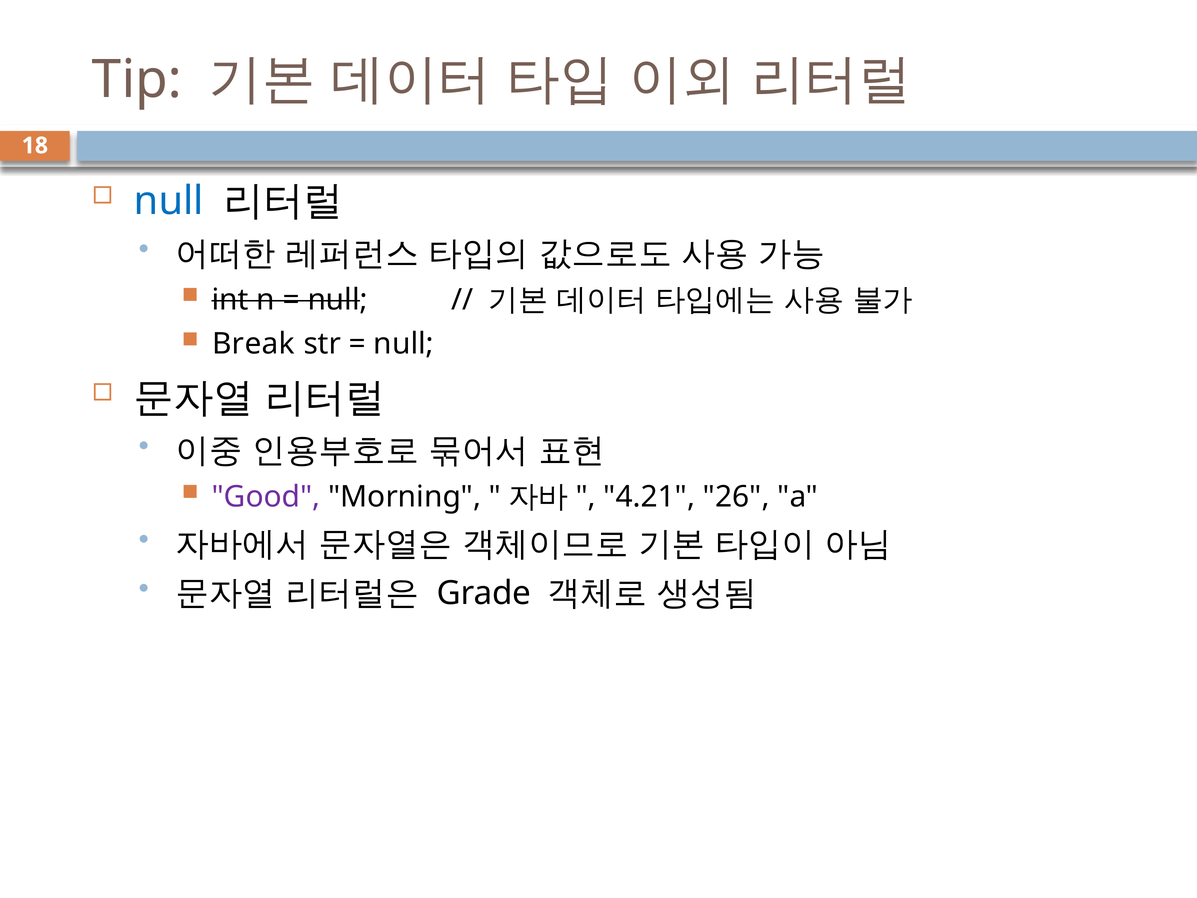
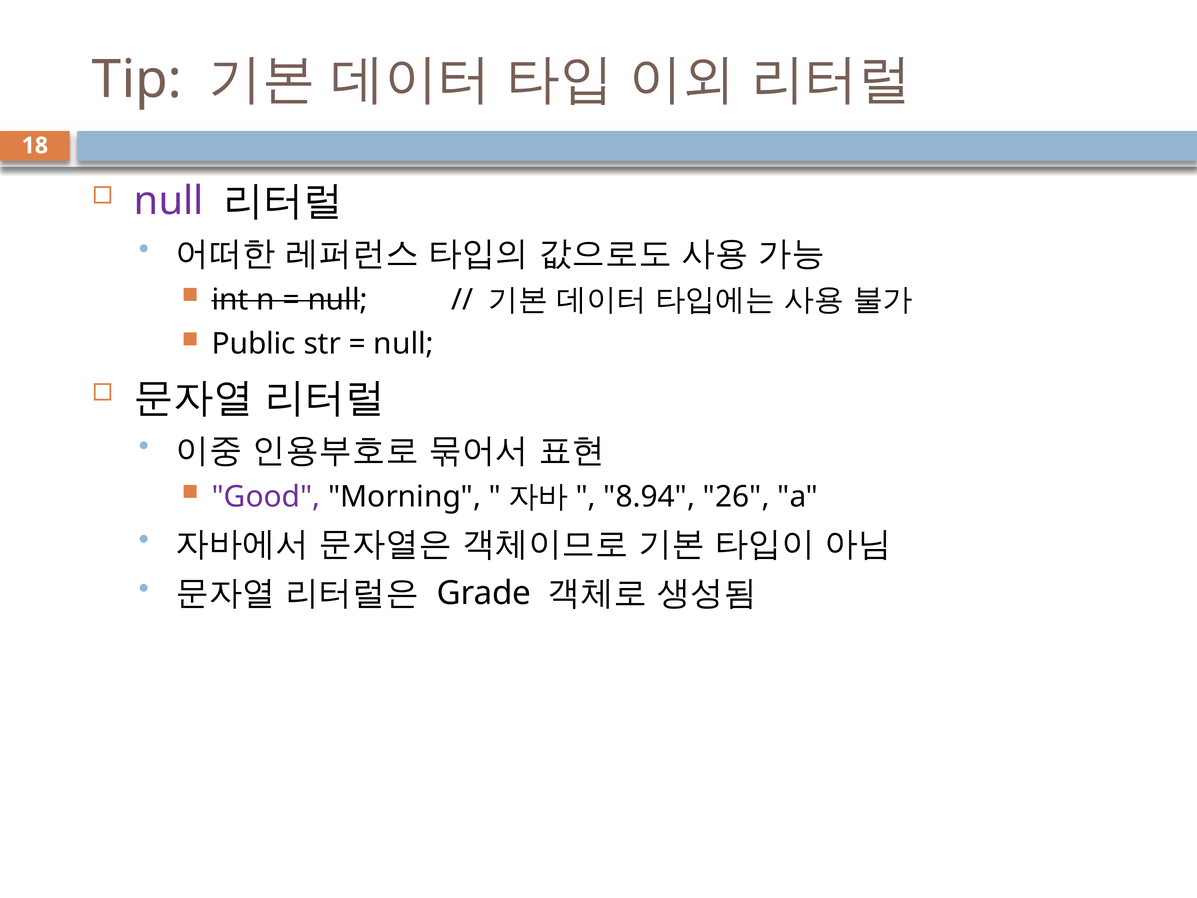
null at (169, 201) colour: blue -> purple
Break: Break -> Public
4.21: 4.21 -> 8.94
